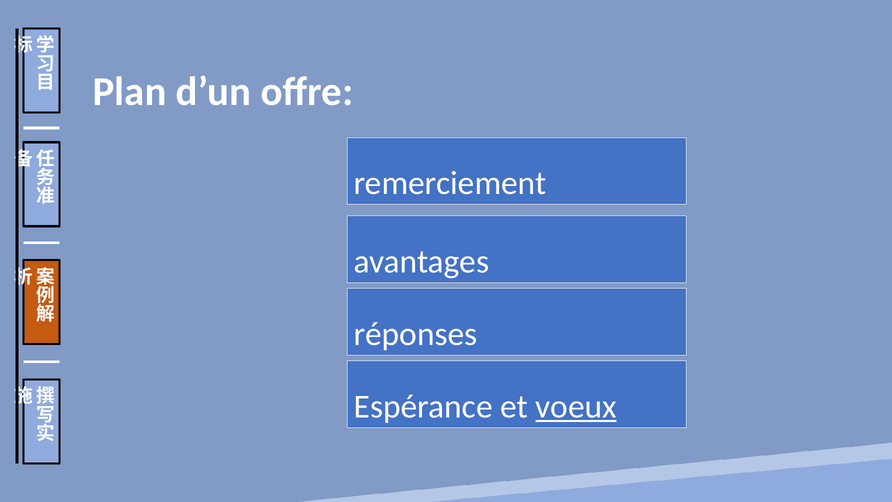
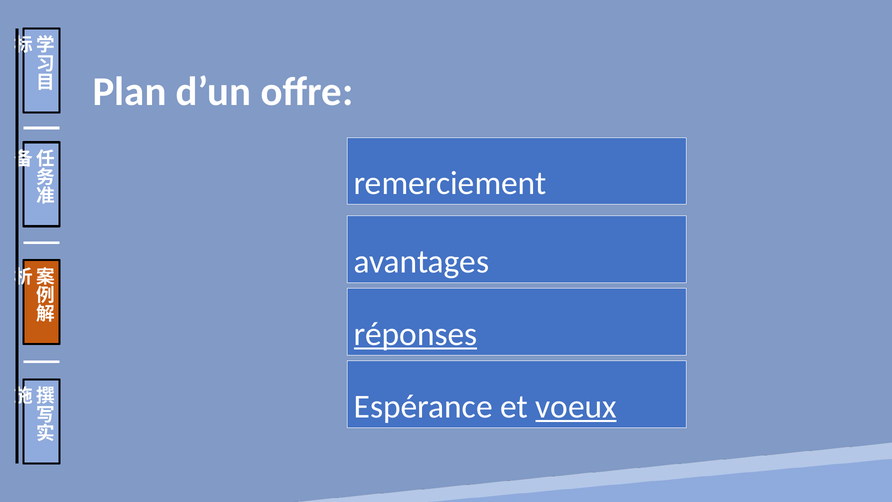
réponses underline: none -> present
